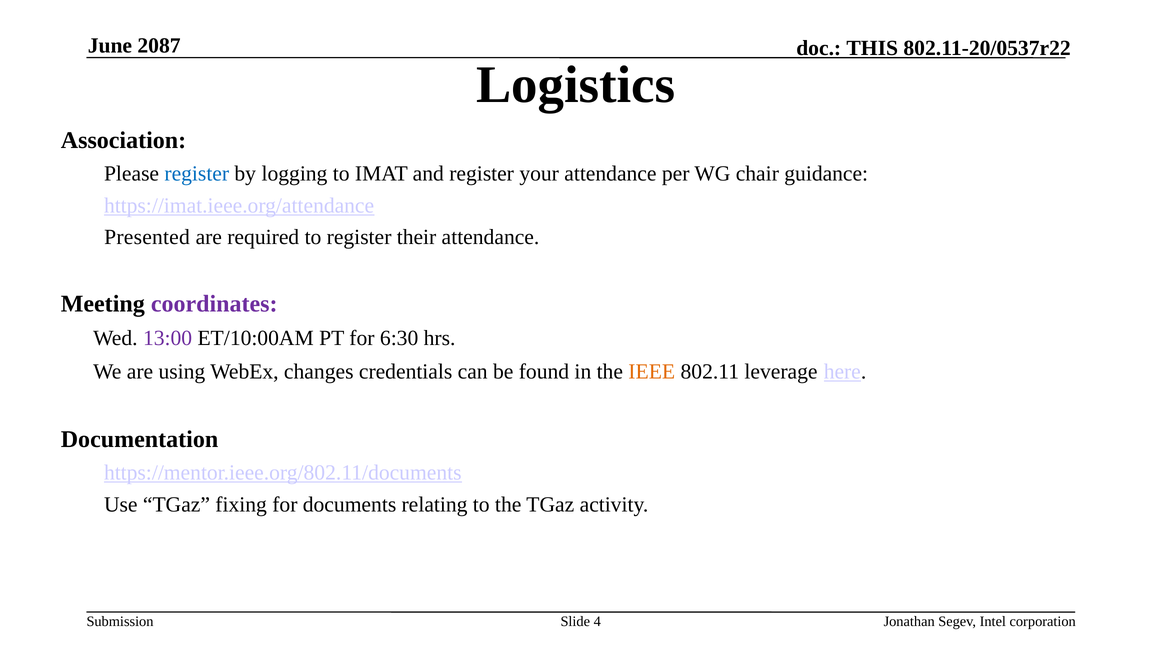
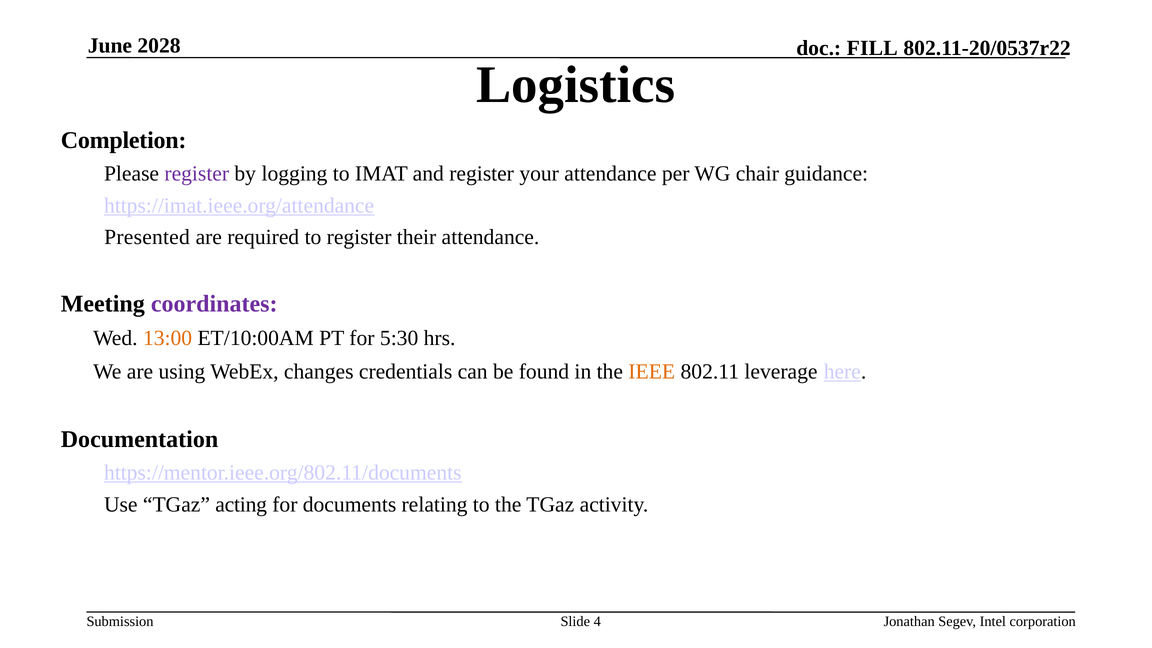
2087: 2087 -> 2028
THIS: THIS -> FILL
Association: Association -> Completion
register at (197, 173) colour: blue -> purple
13:00 colour: purple -> orange
6:30: 6:30 -> 5:30
fixing: fixing -> acting
